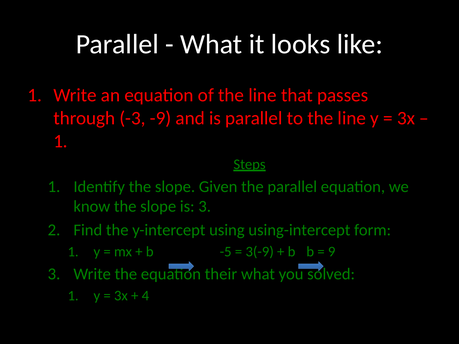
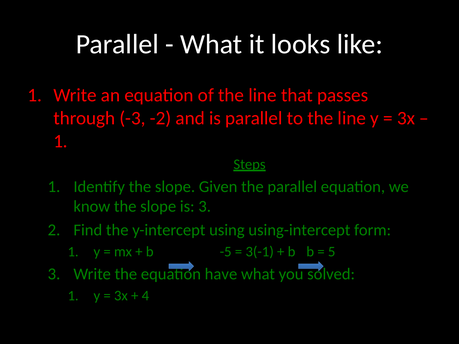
-9: -9 -> -2
3(-9: 3(-9 -> 3(-1
9: 9 -> 5
their: their -> have
